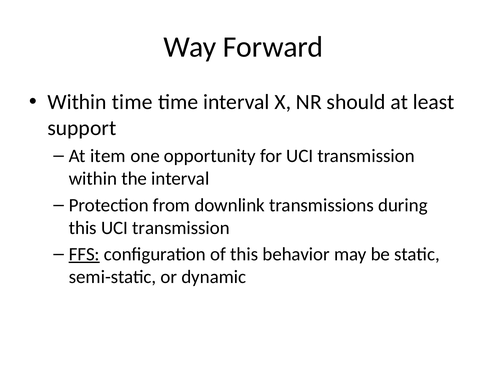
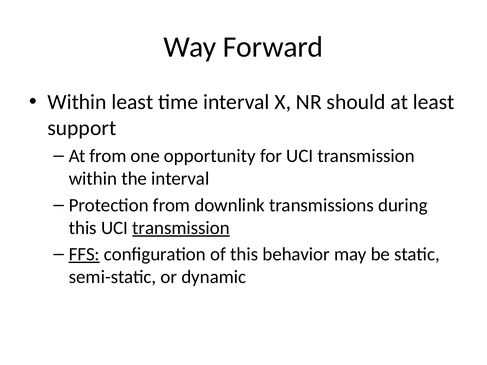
Within time: time -> least
At item: item -> from
transmission at (181, 228) underline: none -> present
